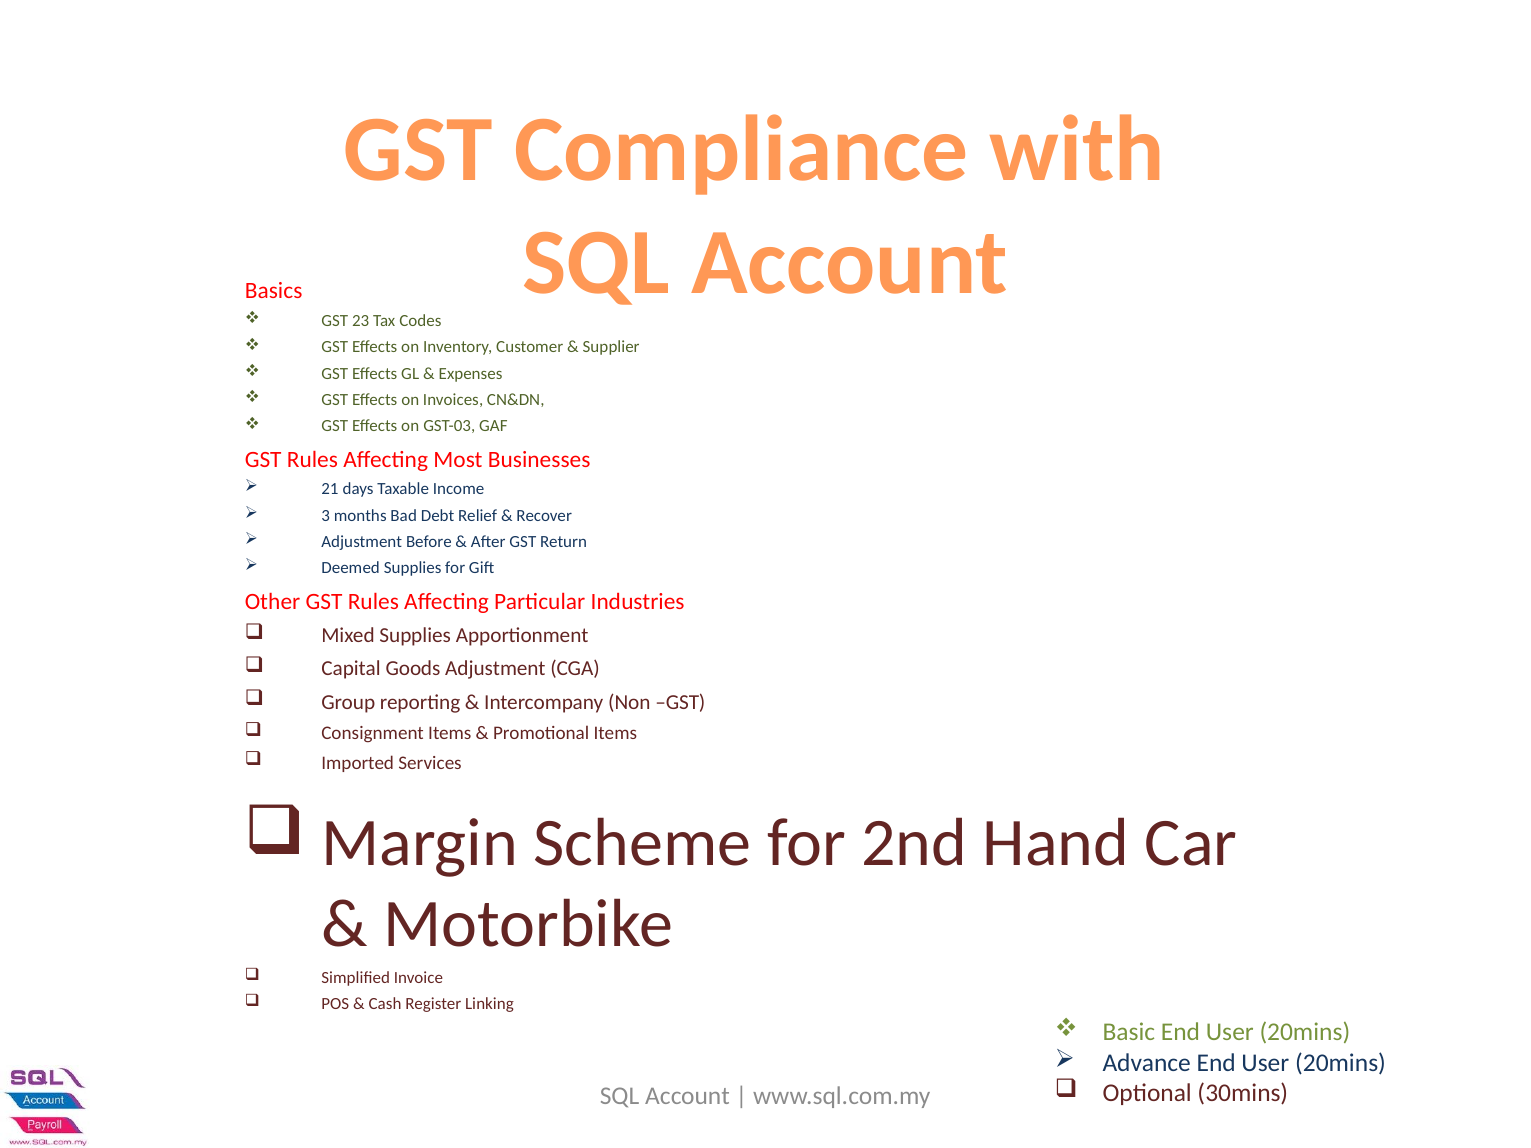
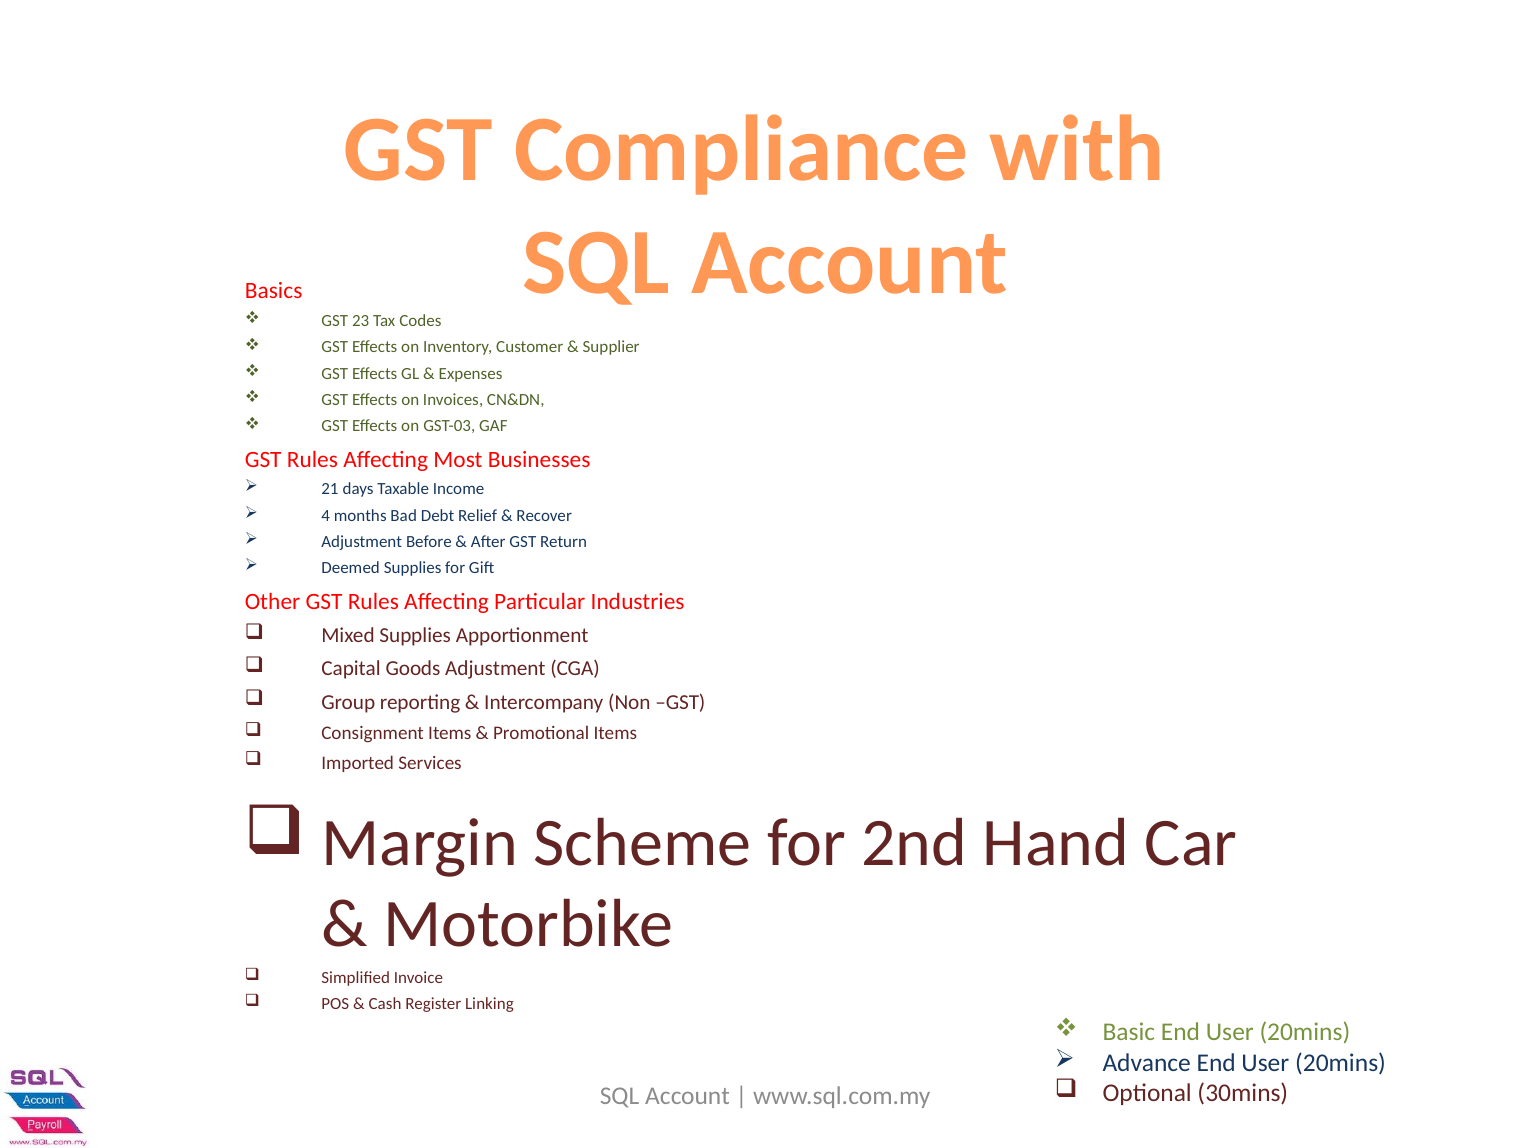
3: 3 -> 4
